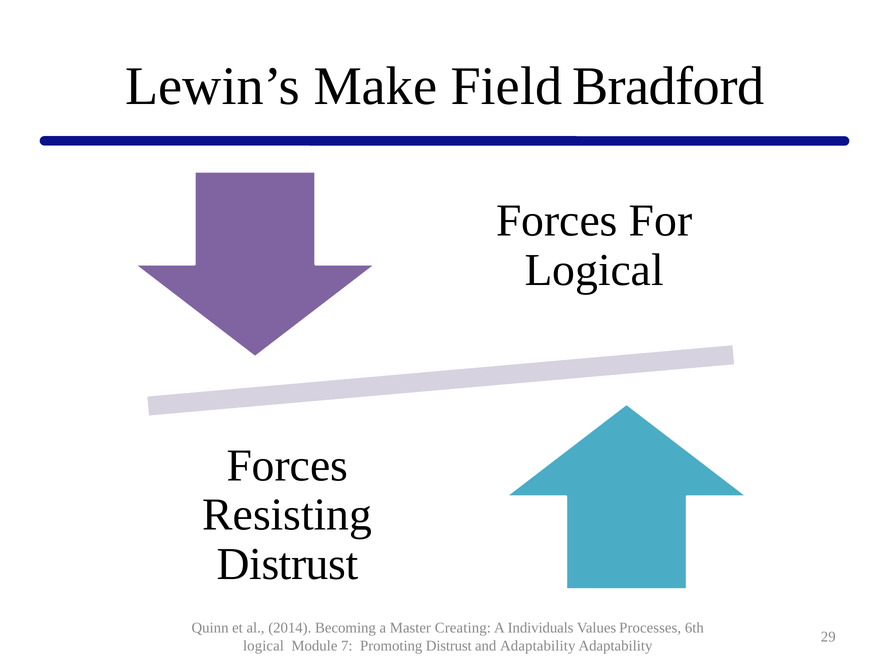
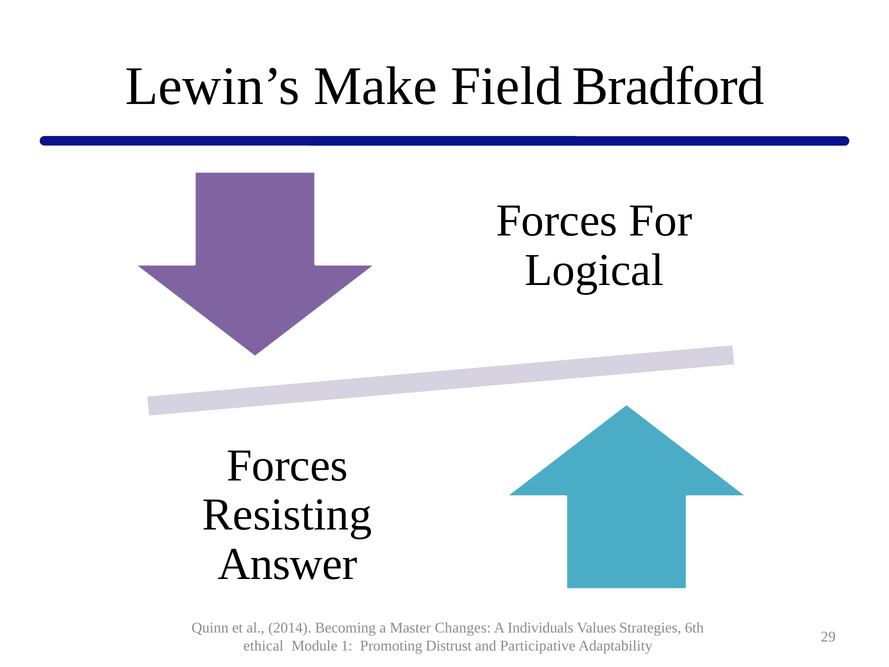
Distrust at (288, 564): Distrust -> Answer
Creating: Creating -> Changes
Processes: Processes -> Strategies
logical at (263, 646): logical -> ethical
7: 7 -> 1
and Adaptability: Adaptability -> Participative
